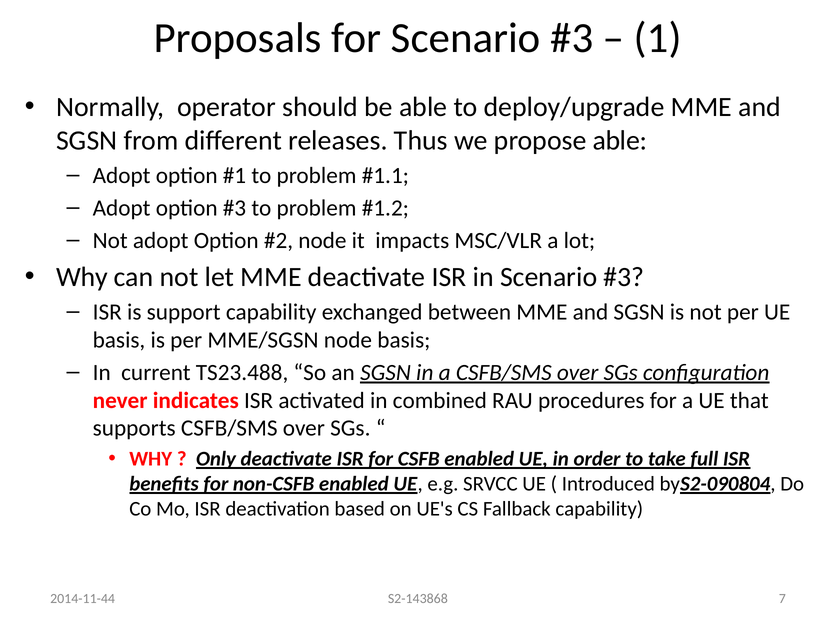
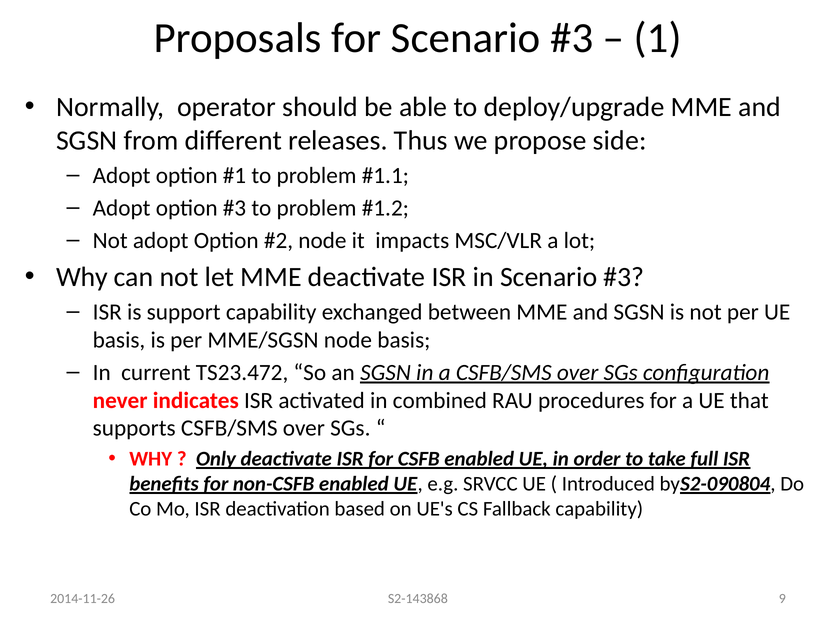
propose able: able -> side
TS23.488: TS23.488 -> TS23.472
7: 7 -> 9
2014-11-44: 2014-11-44 -> 2014-11-26
